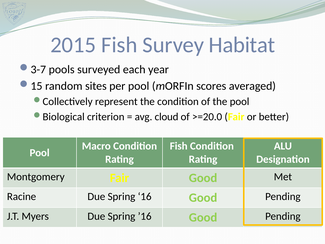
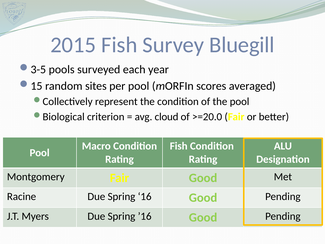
Habitat: Habitat -> Bluegill
3-7: 3-7 -> 3-5
